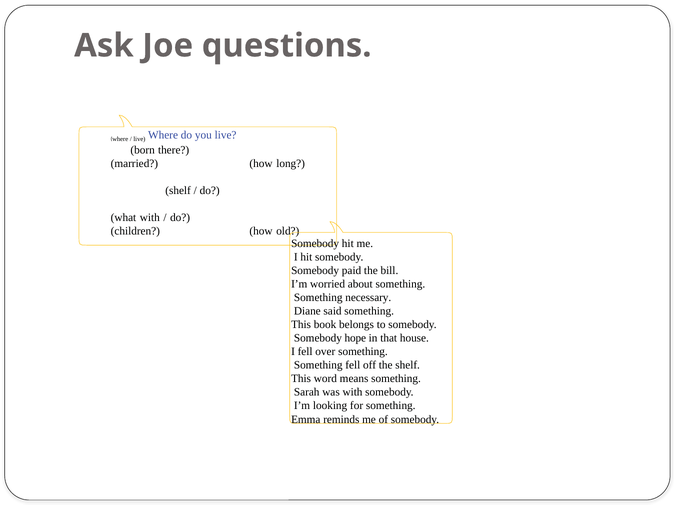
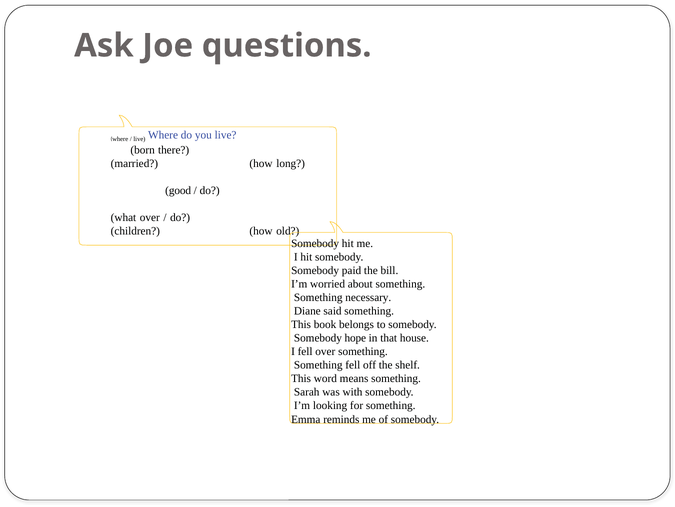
shelf at (178, 190): shelf -> good
what with: with -> over
